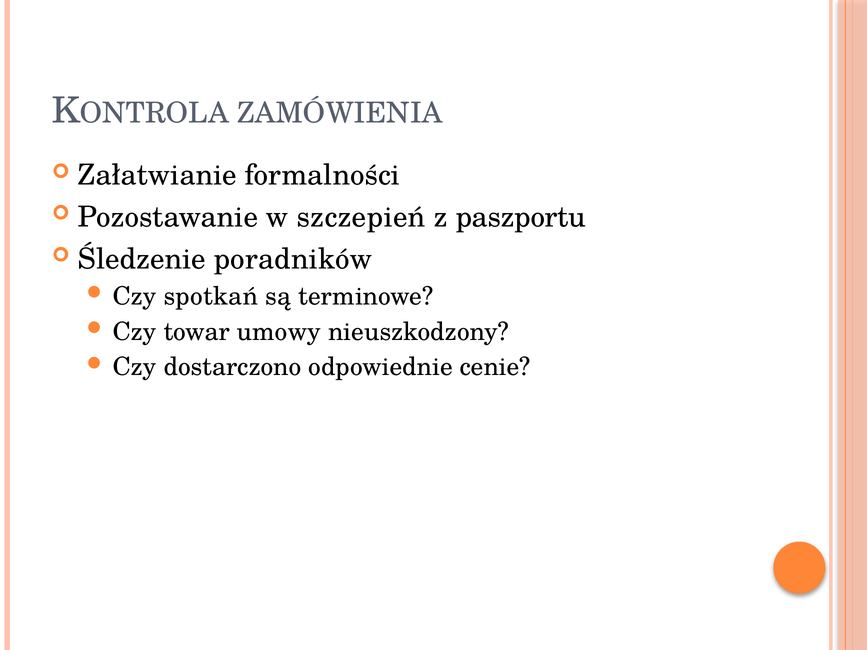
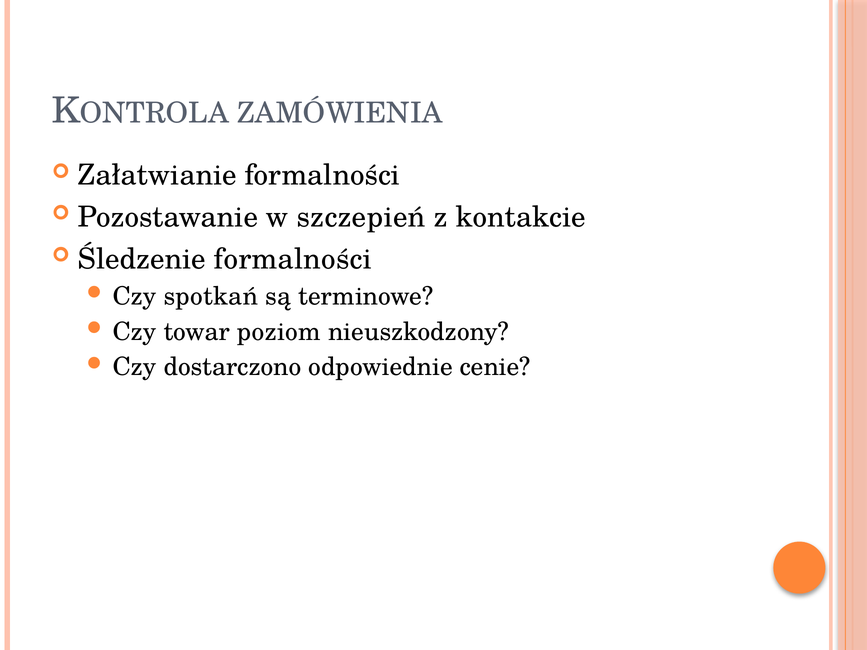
paszportu: paszportu -> kontakcie
Śledzenie poradników: poradników -> formalności
umowy: umowy -> poziom
